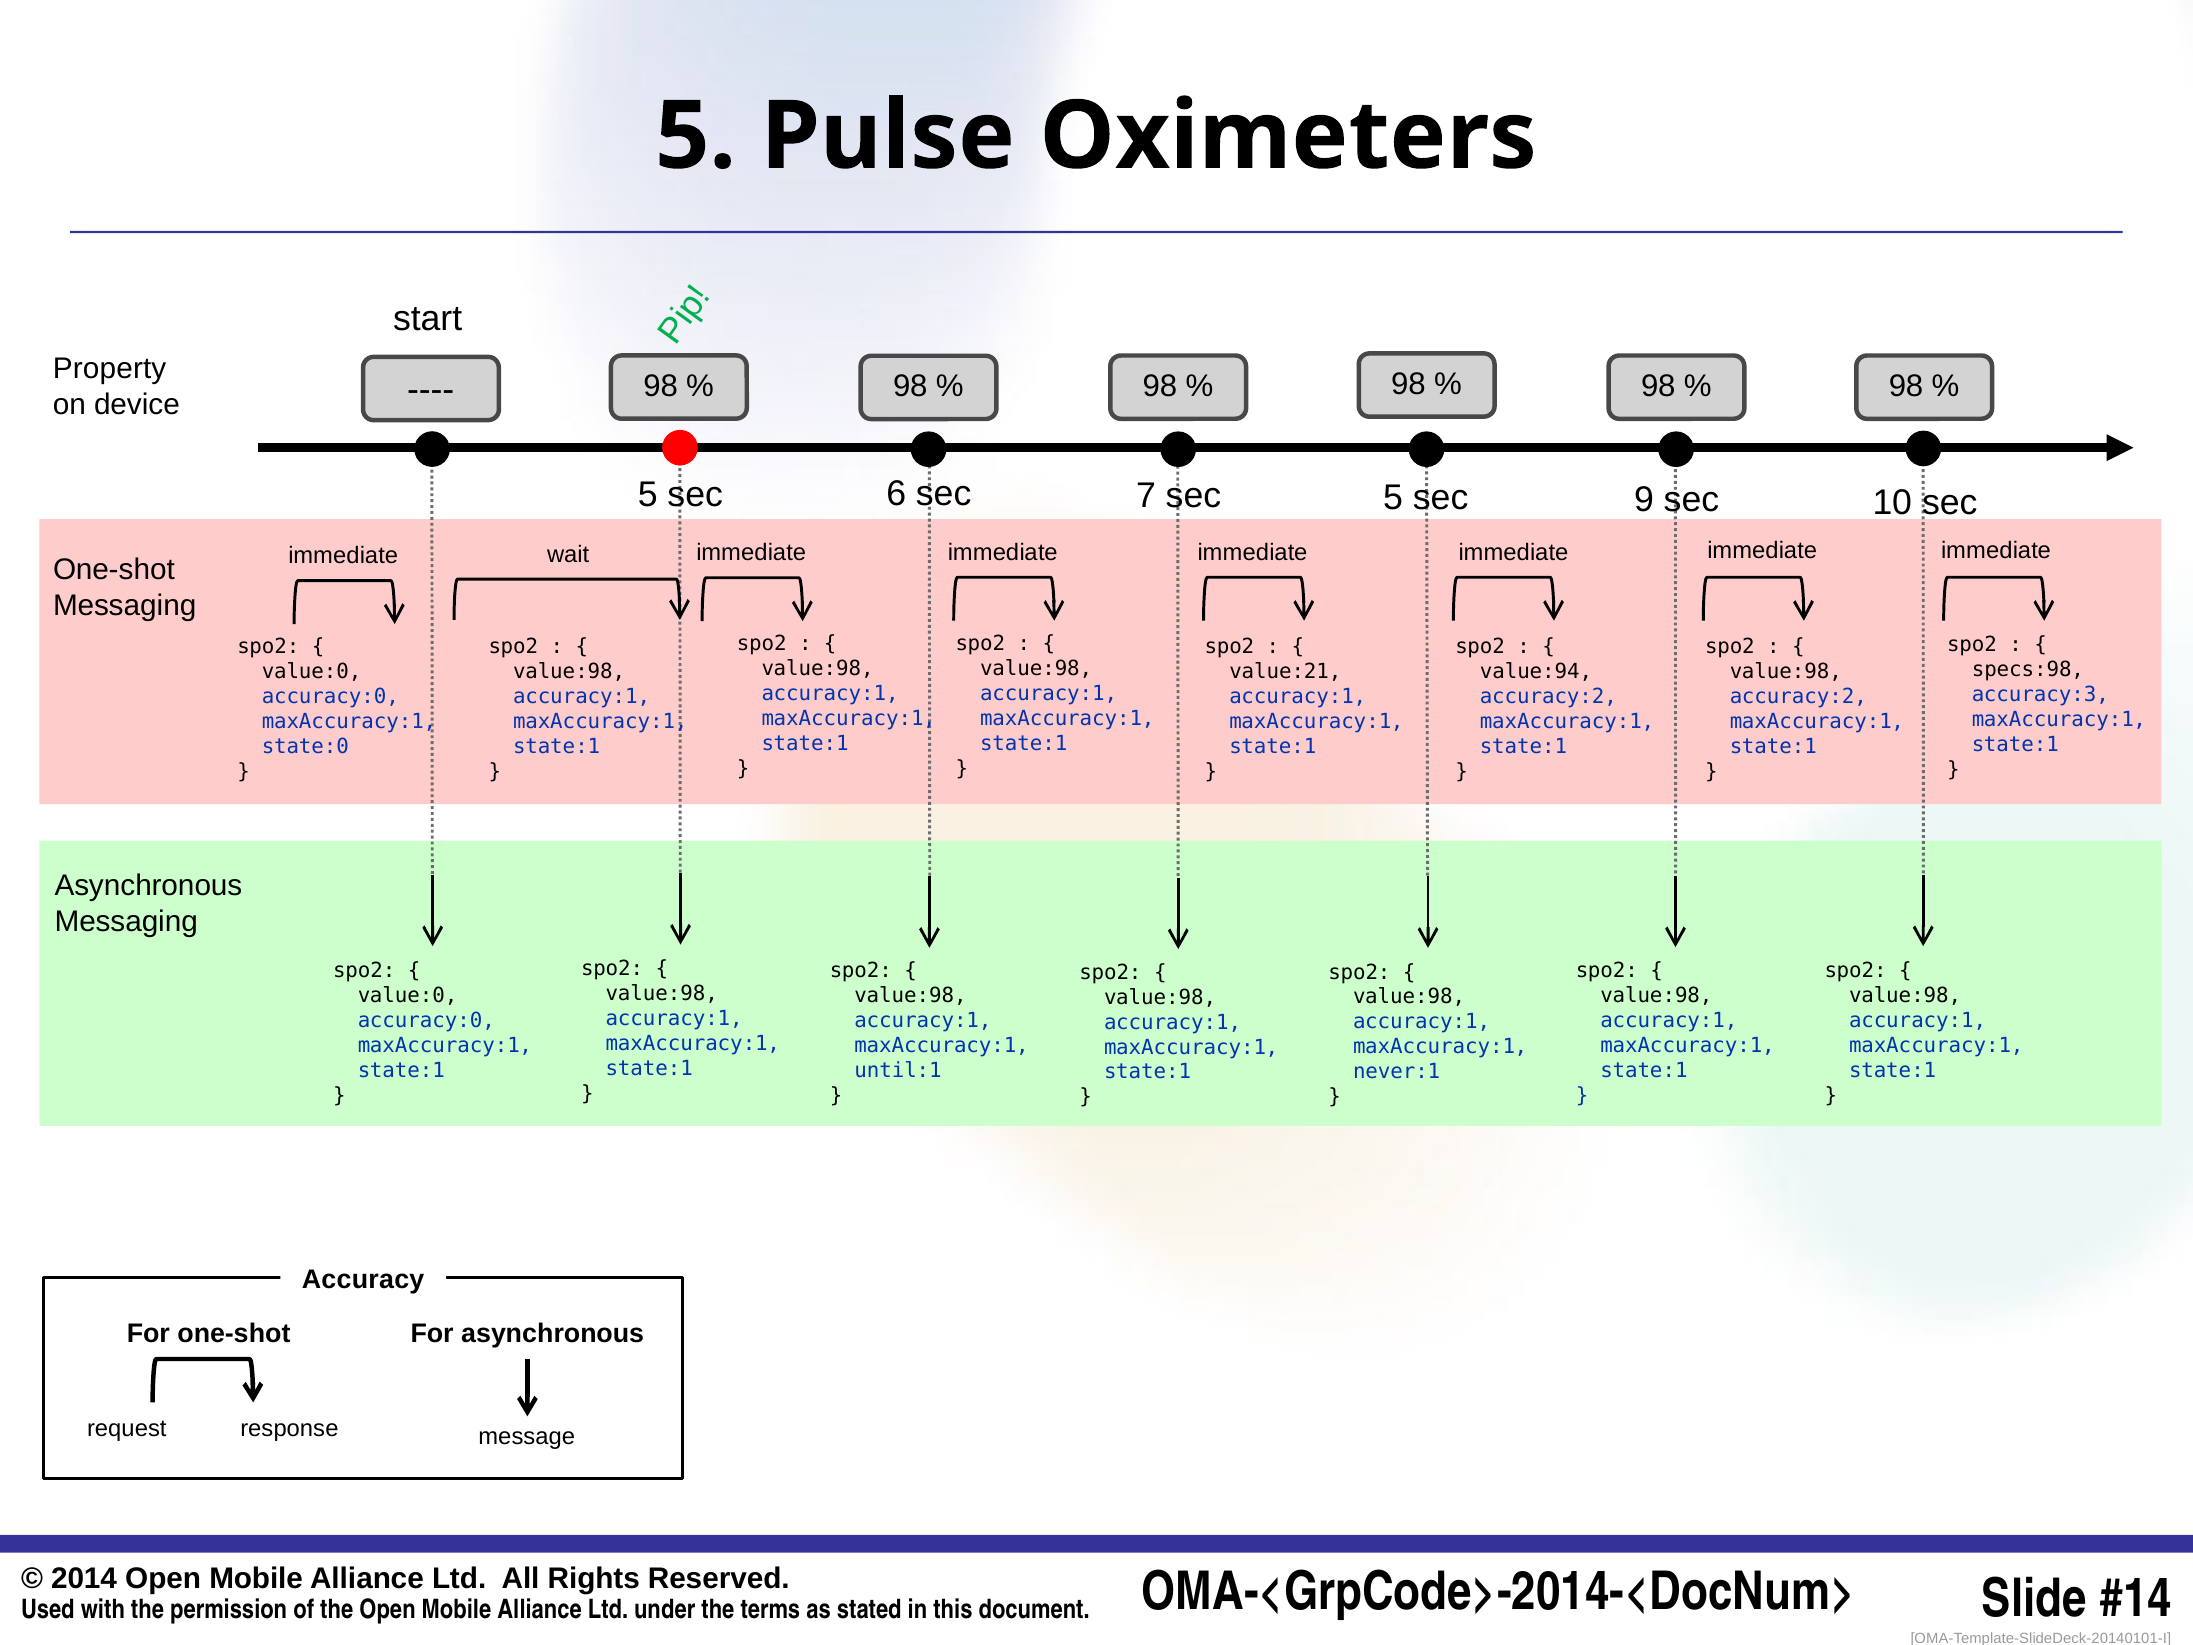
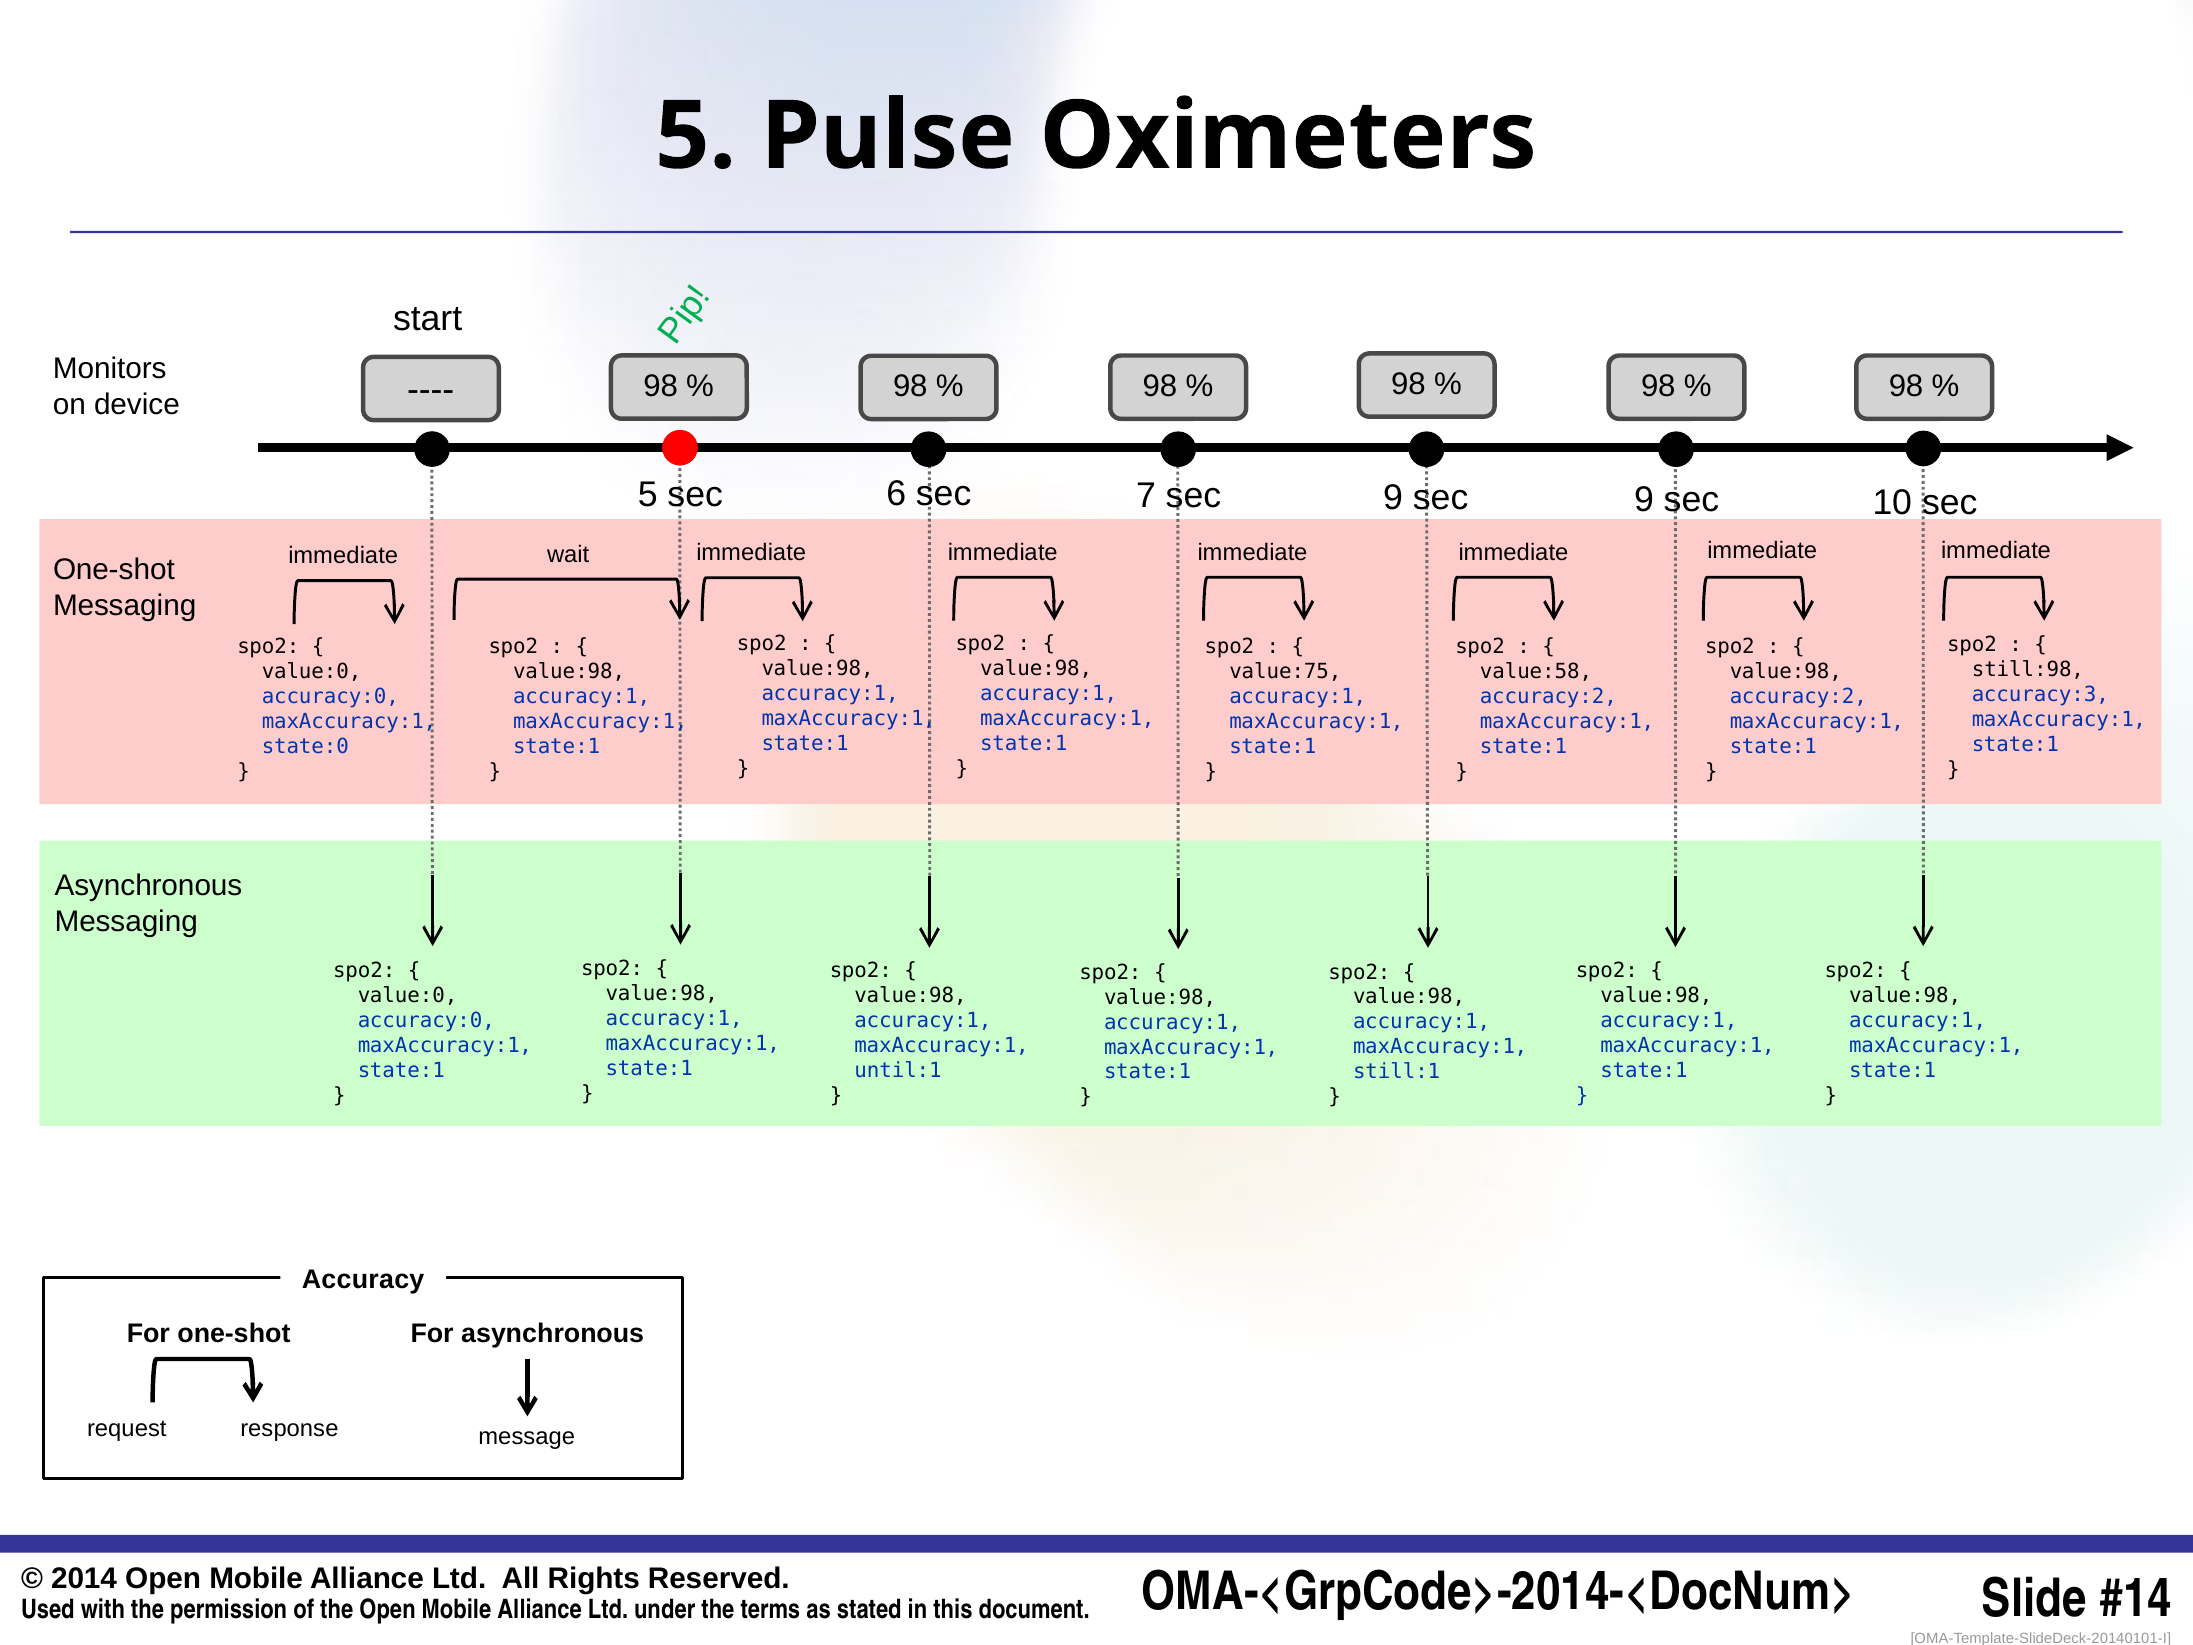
Property: Property -> Monitors
7 sec 5: 5 -> 9
specs:98: specs:98 -> still:98
value:94: value:94 -> value:58
value:21: value:21 -> value:75
never:1: never:1 -> still:1
